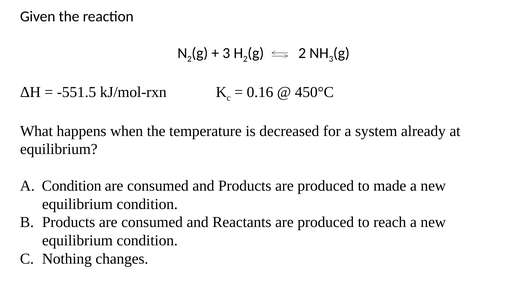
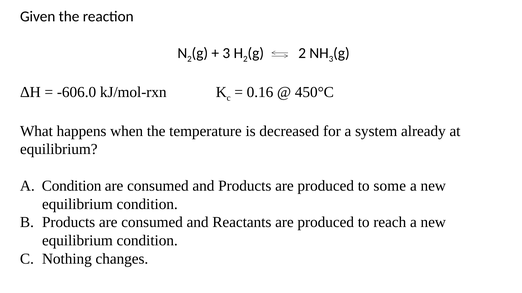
-551.5: -551.5 -> -606.0
made: made -> some
